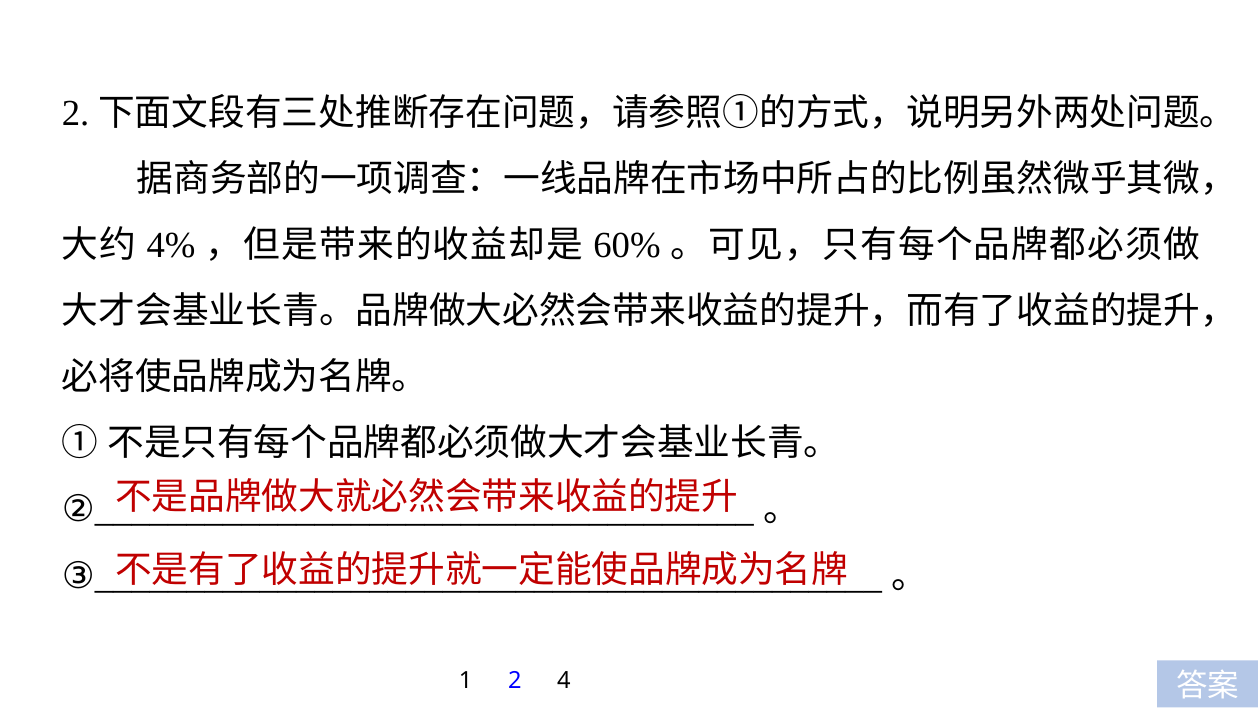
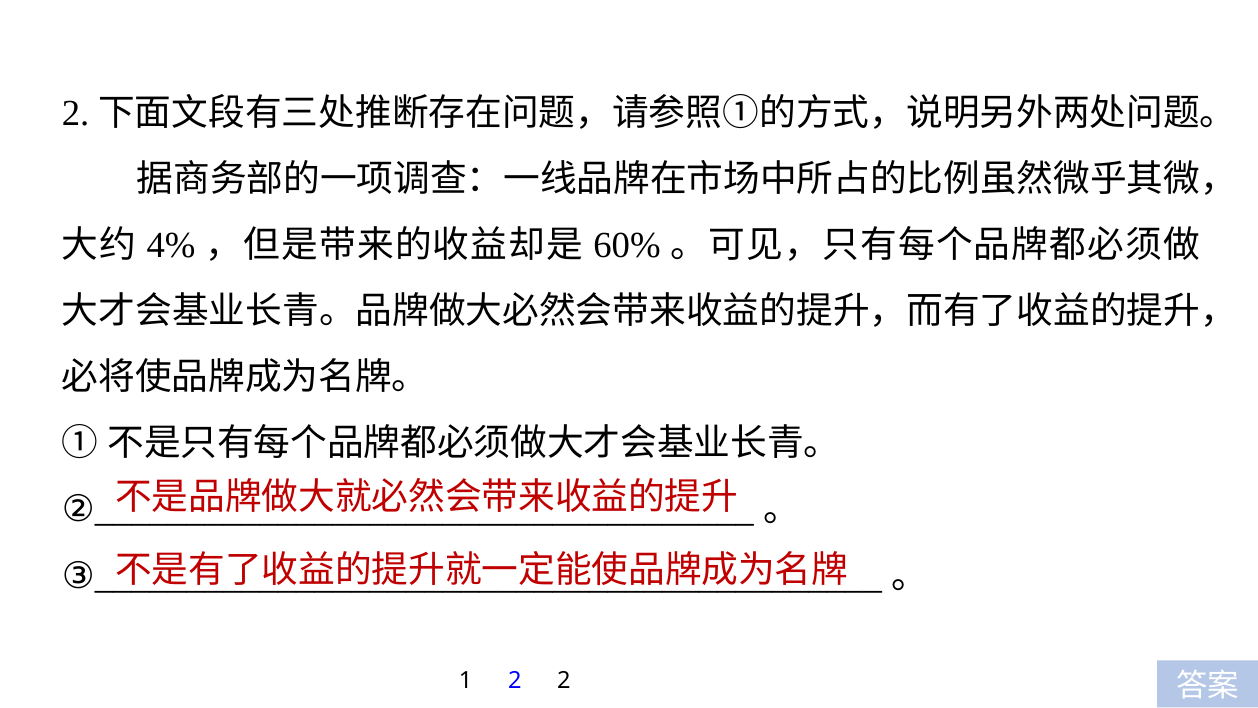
2 4: 4 -> 2
